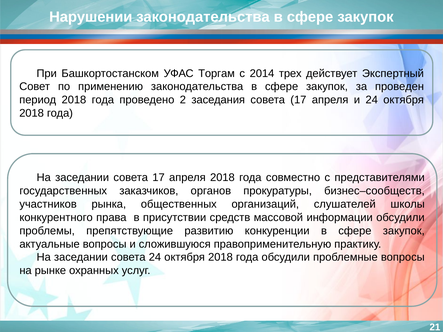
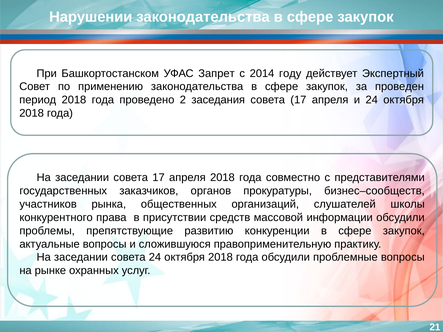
Торгам: Торгам -> Запрет
трех: трех -> году
